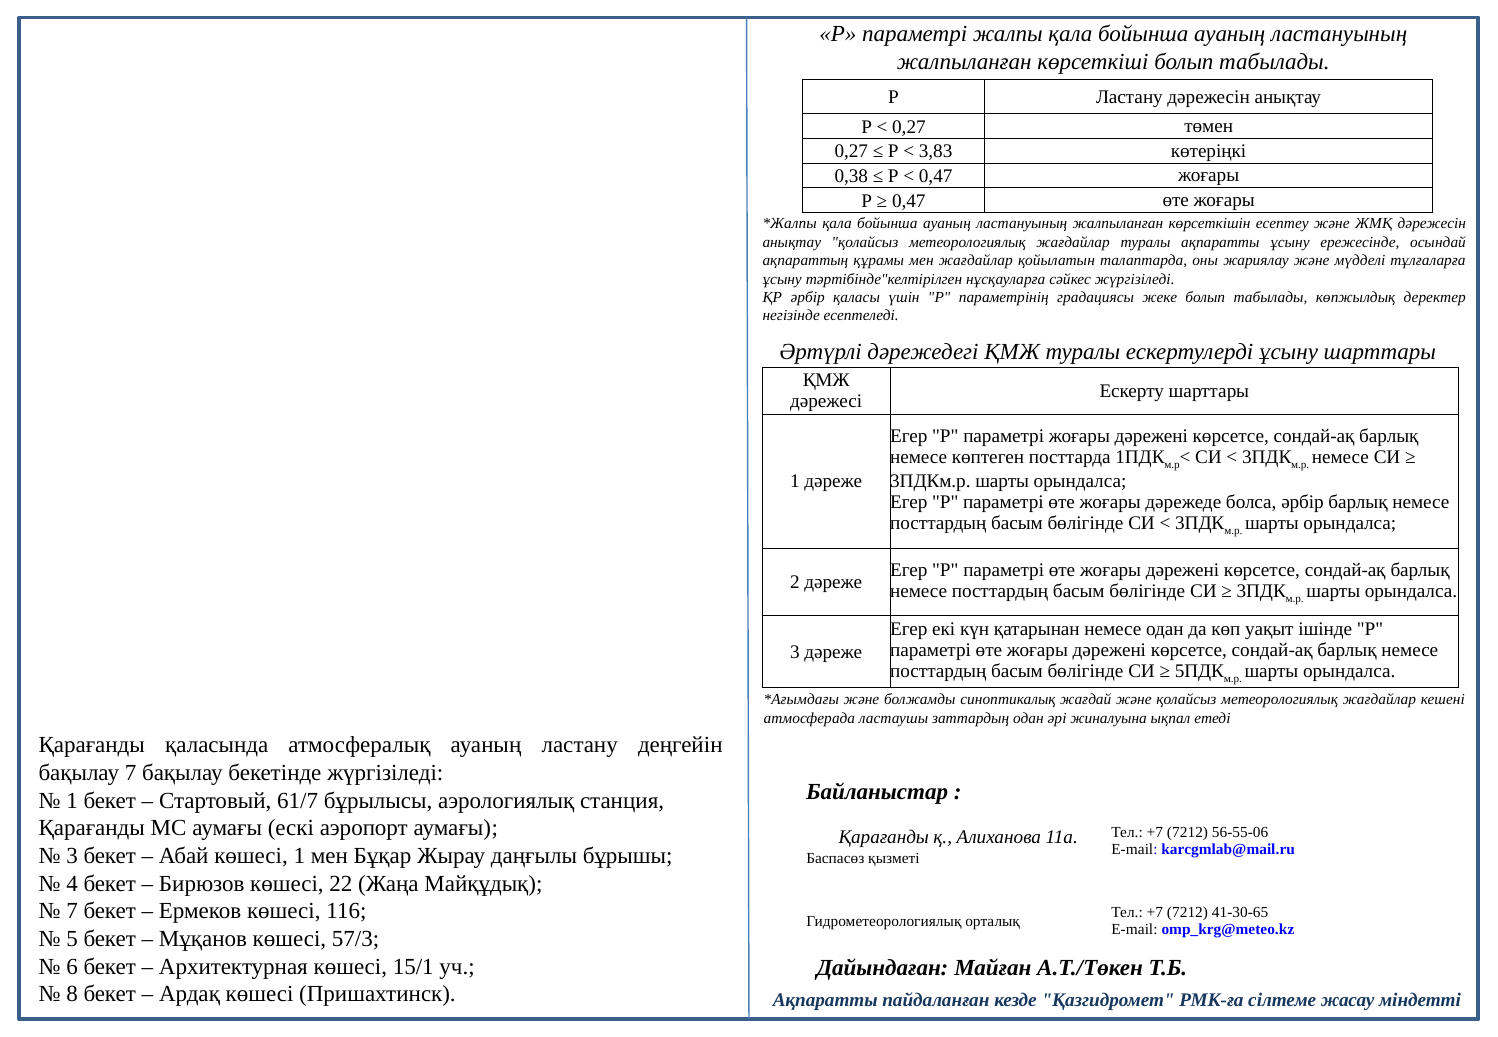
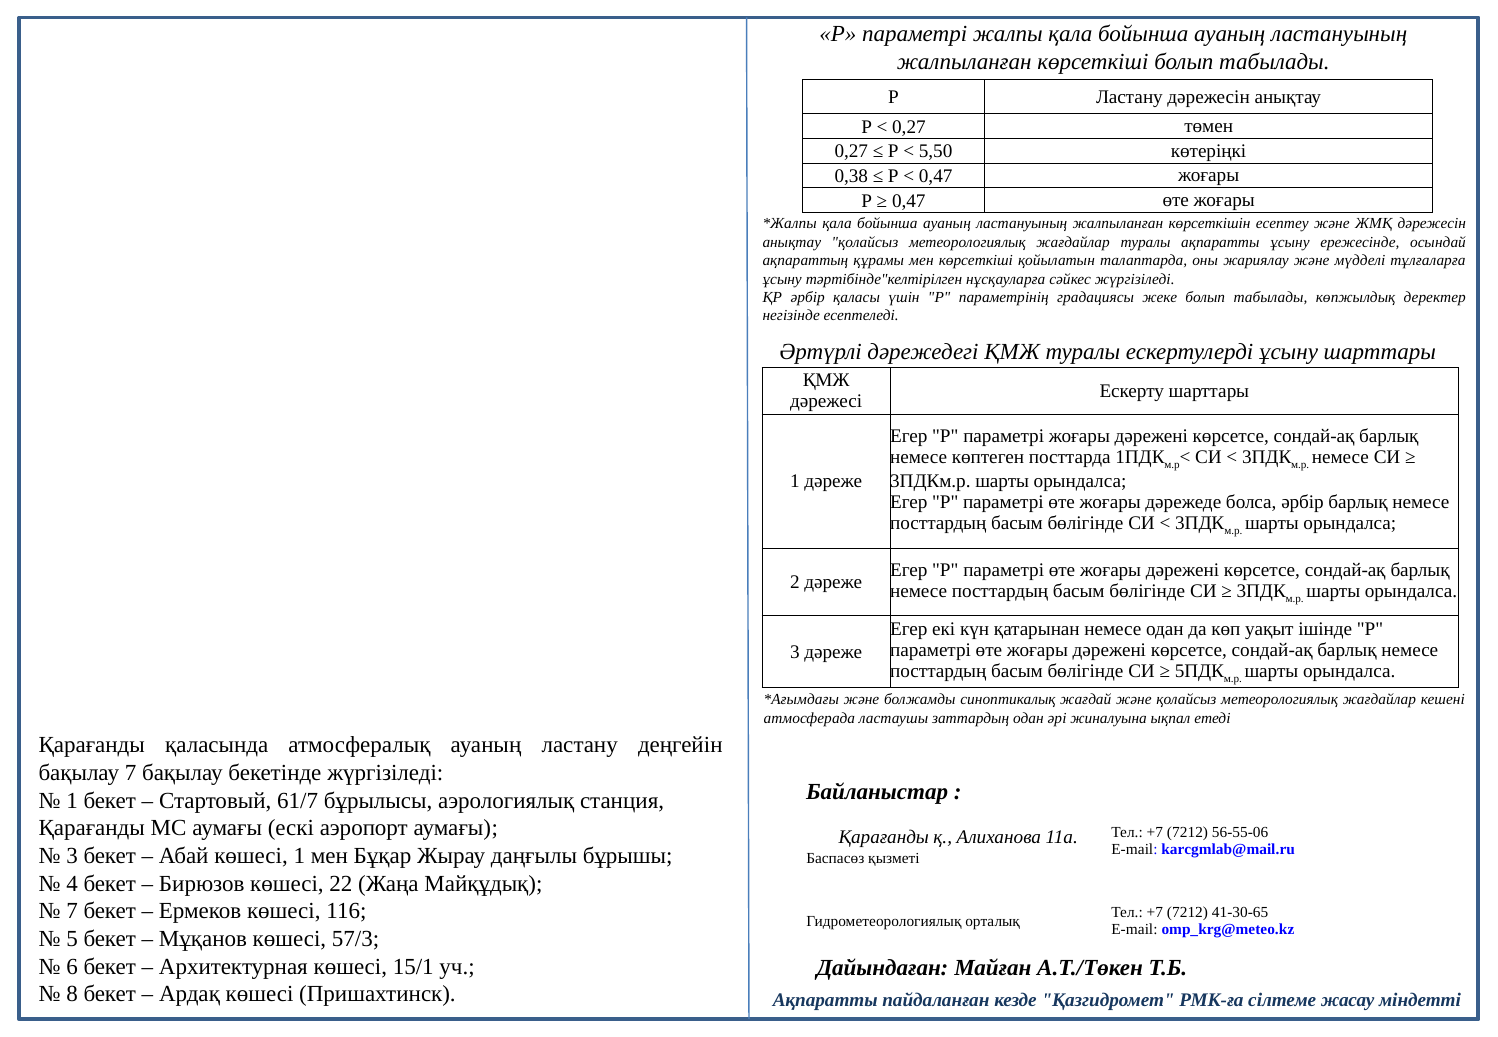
3,83: 3,83 -> 5,50
мен жағдайлар: жағдайлар -> көрсеткіші
